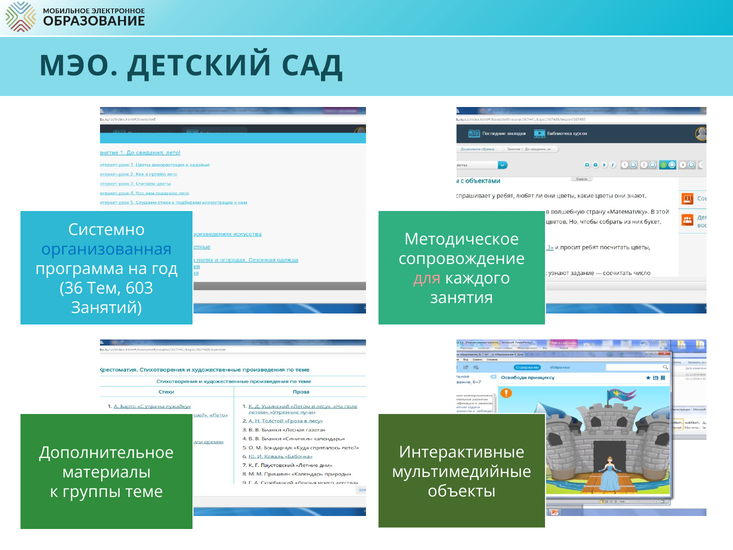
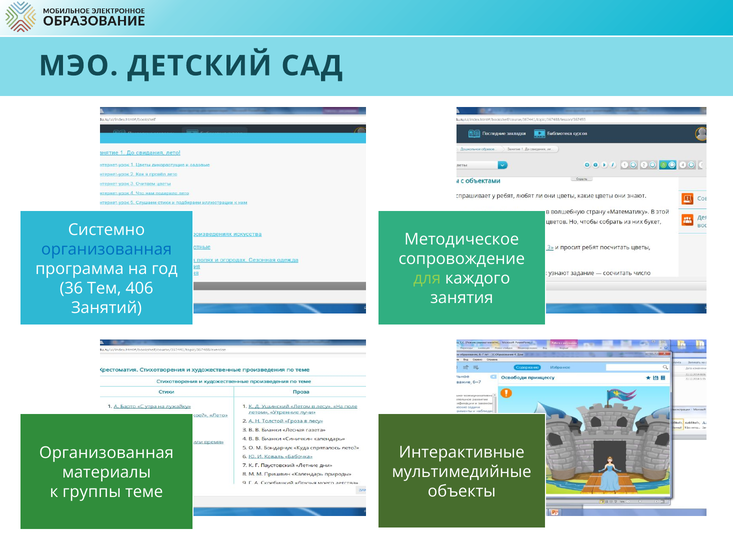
для colour: pink -> light green
603: 603 -> 406
Дополнительное at (107, 453): Дополнительное -> Организованная
